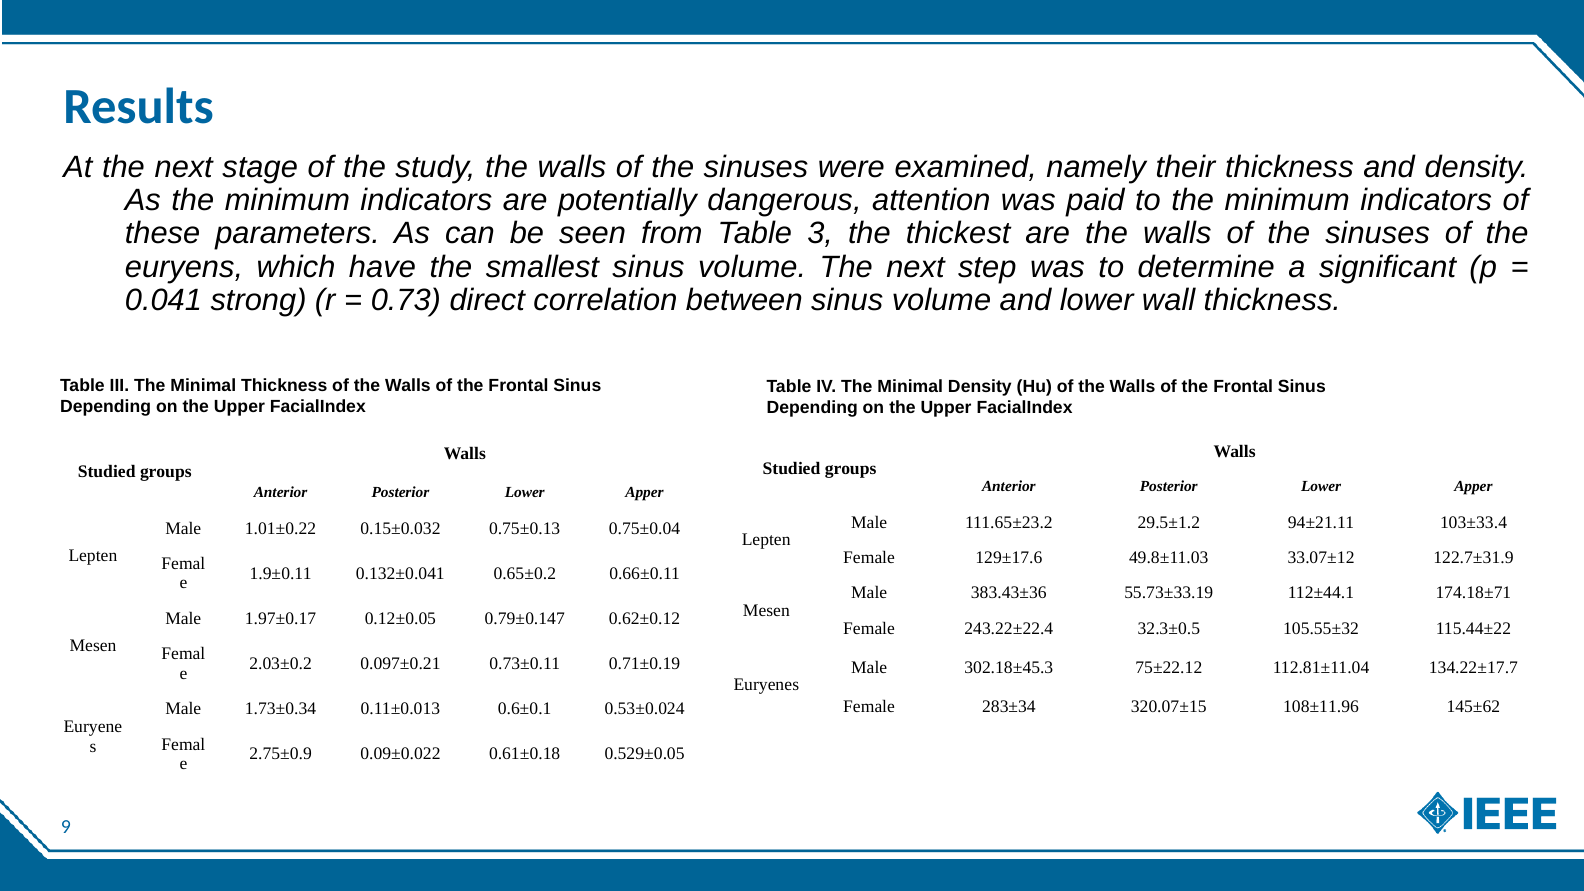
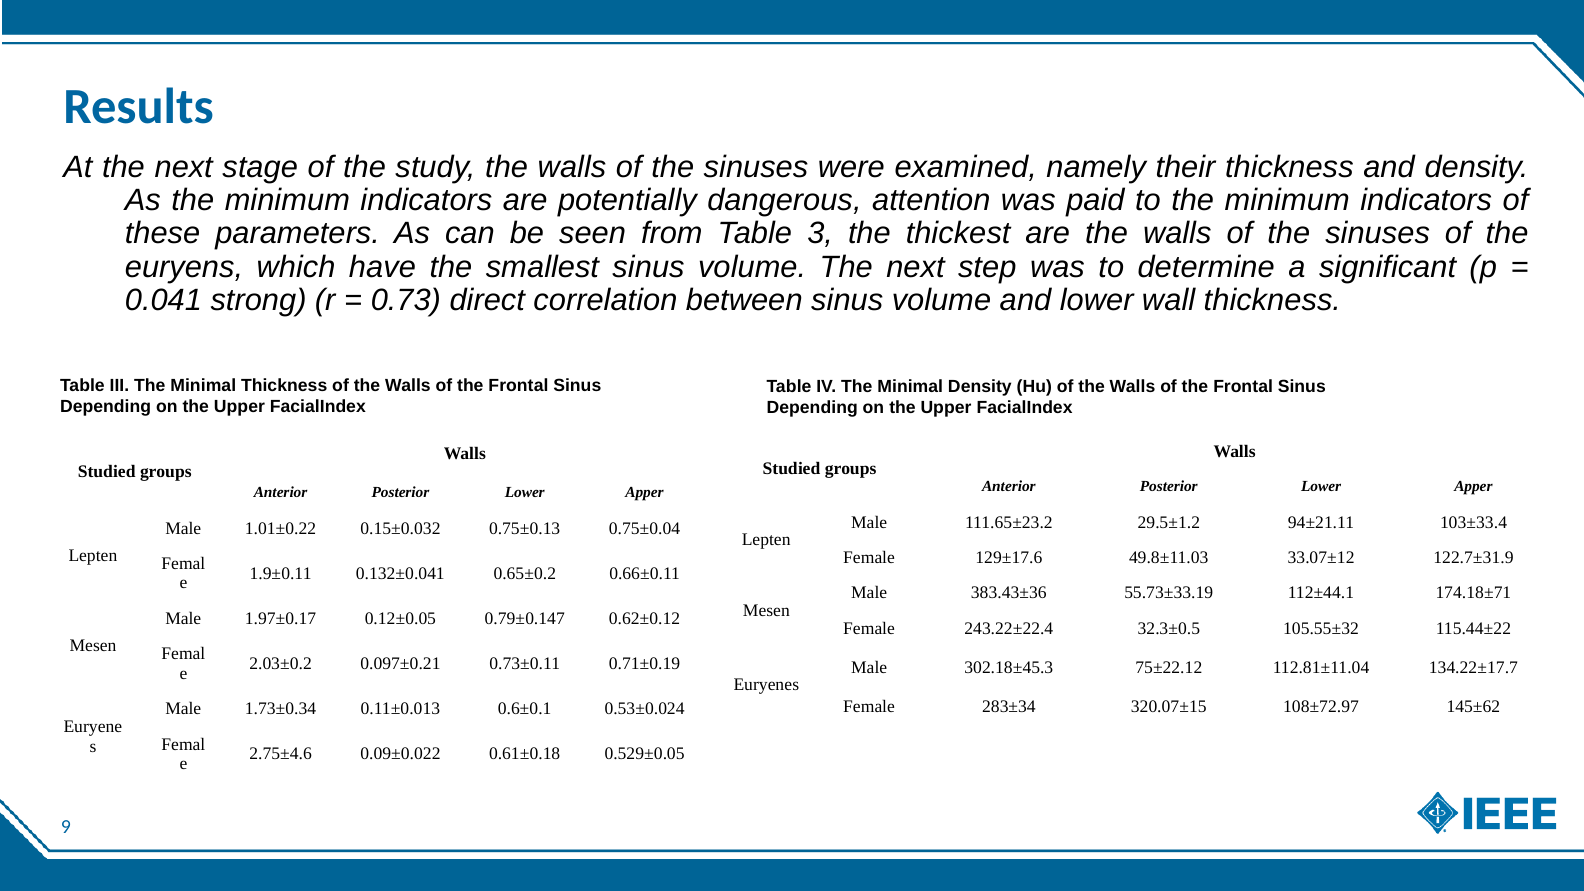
108±11.96: 108±11.96 -> 108±72.97
2.75±0.9: 2.75±0.9 -> 2.75±4.6
